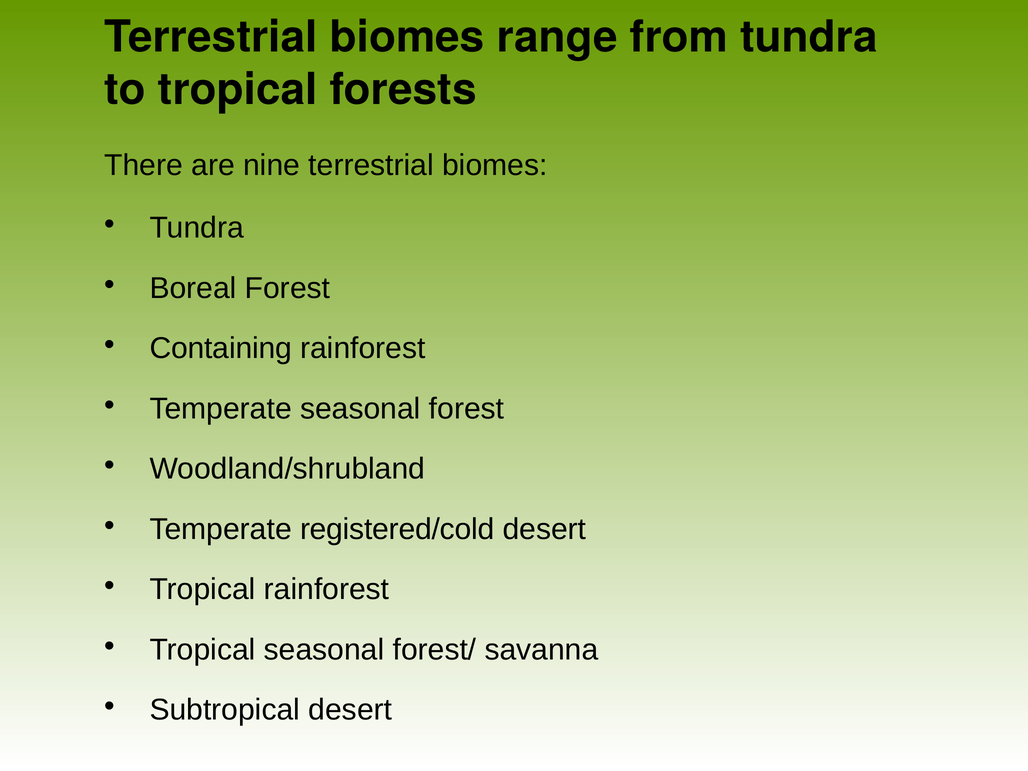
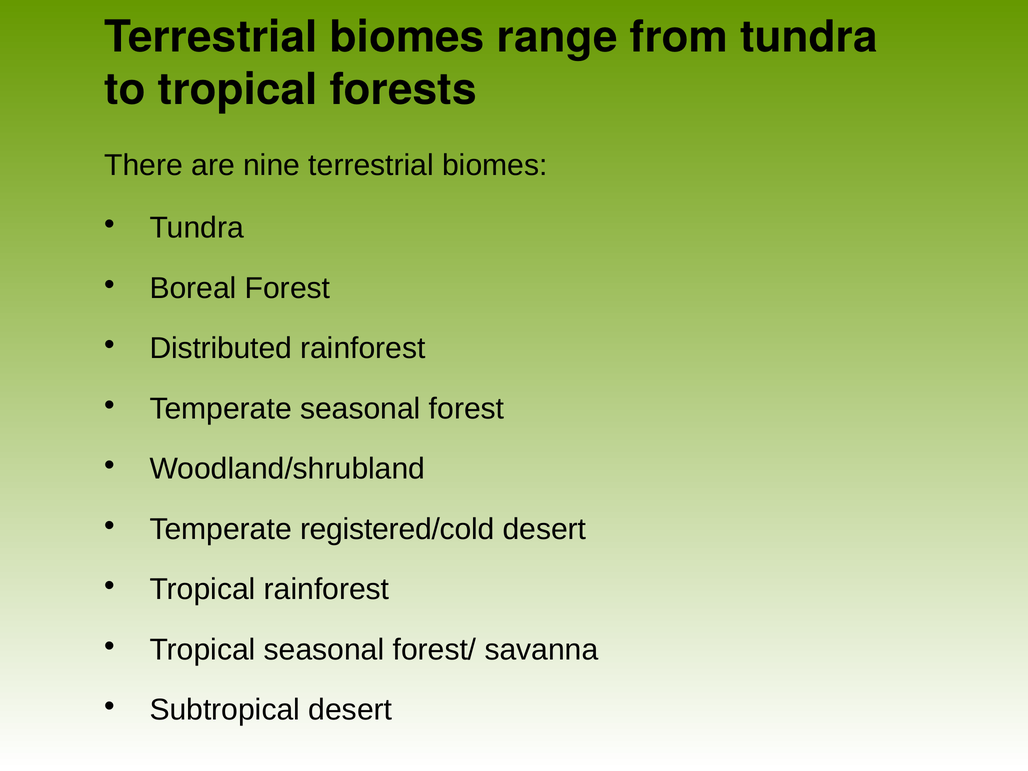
Containing: Containing -> Distributed
